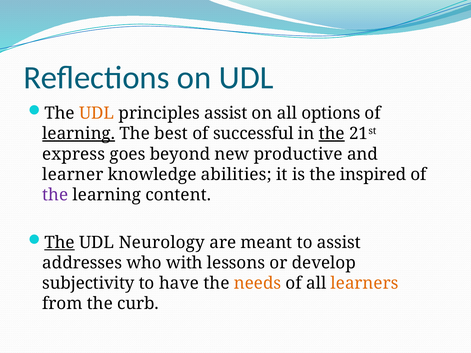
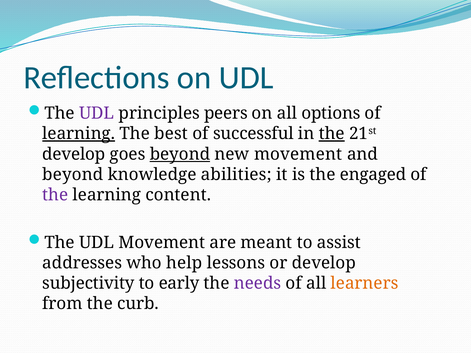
UDL at (97, 113) colour: orange -> purple
principles assist: assist -> peers
express at (74, 154): express -> develop
beyond at (180, 154) underline: none -> present
new productive: productive -> movement
learner at (73, 175): learner -> beyond
inspired: inspired -> engaged
The at (59, 243) underline: present -> none
UDL Neurology: Neurology -> Movement
with: with -> help
have: have -> early
needs colour: orange -> purple
